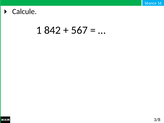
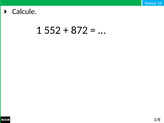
842: 842 -> 552
567: 567 -> 872
